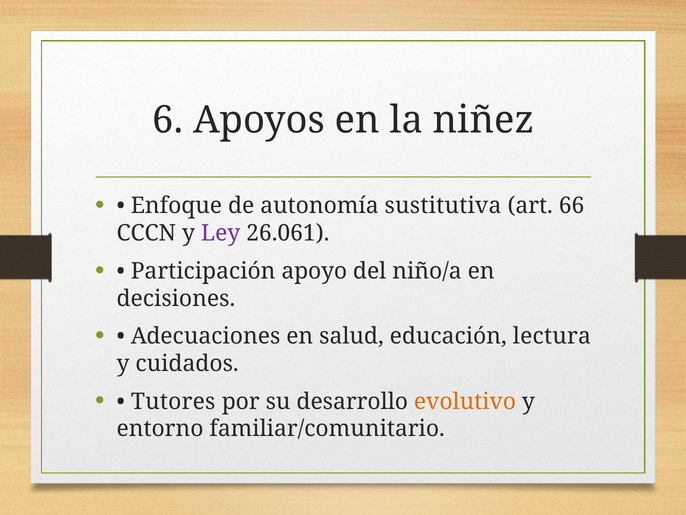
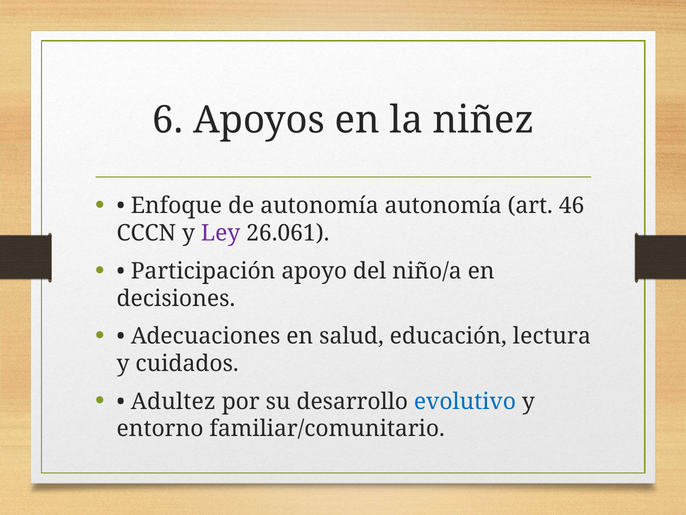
autonomía sustitutiva: sustitutiva -> autonomía
66: 66 -> 46
Tutores: Tutores -> Adultez
evolutivo colour: orange -> blue
